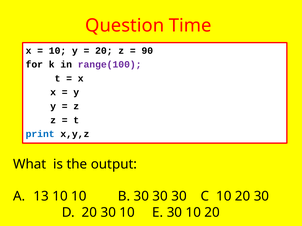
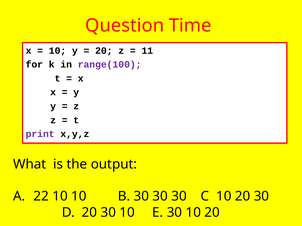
90: 90 -> 11
print colour: blue -> purple
13: 13 -> 22
